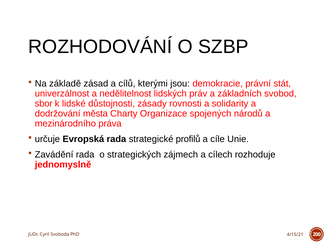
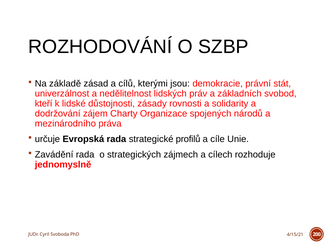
sbor: sbor -> kteří
města: města -> zájem
